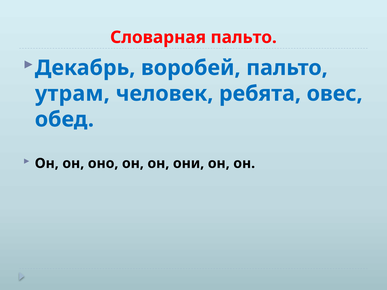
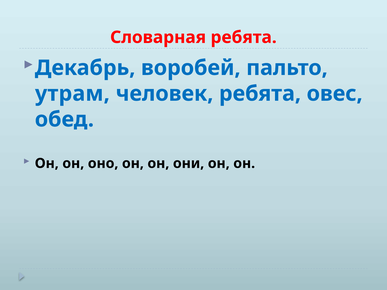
Словарная пальто: пальто -> ребята
